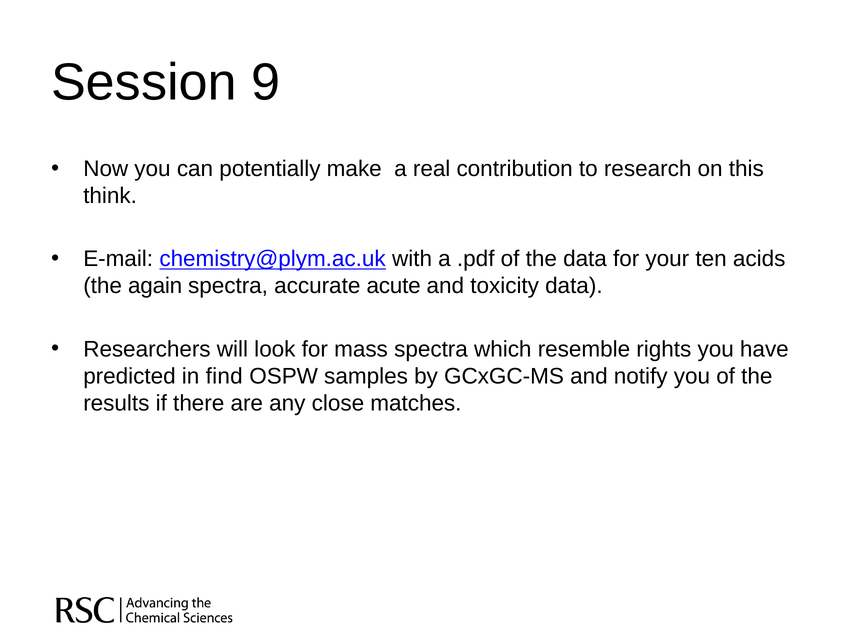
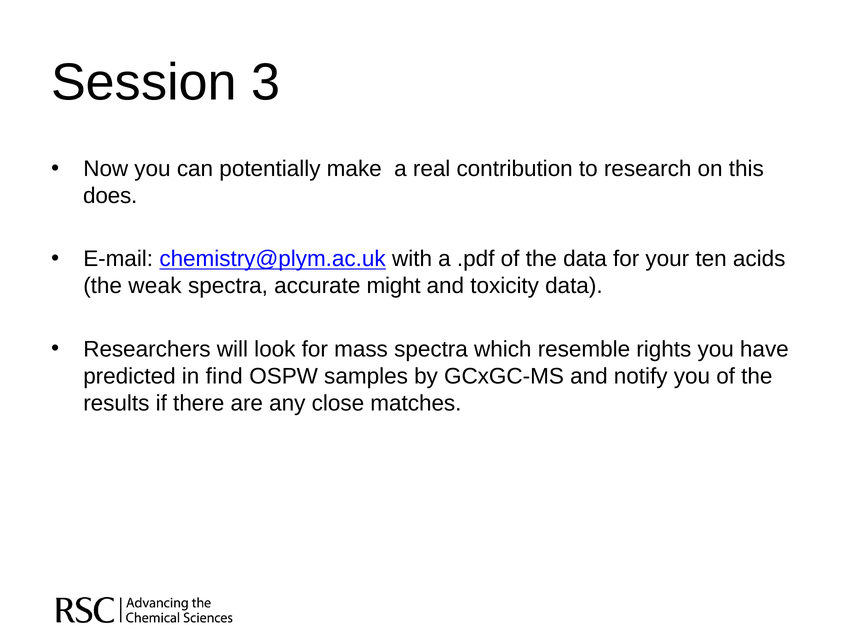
9: 9 -> 3
think: think -> does
again: again -> weak
acute: acute -> might
